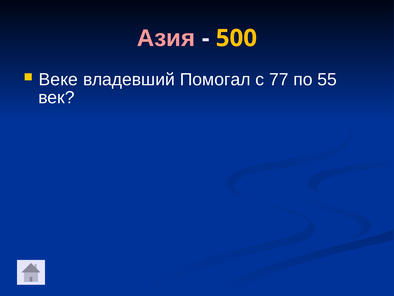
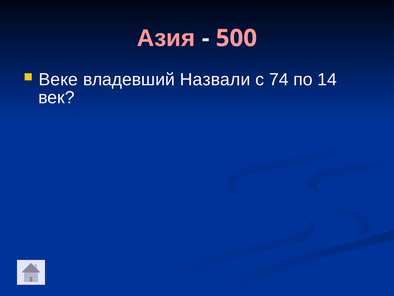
500 colour: yellow -> pink
Помогал: Помогал -> Назвали
77: 77 -> 74
55: 55 -> 14
